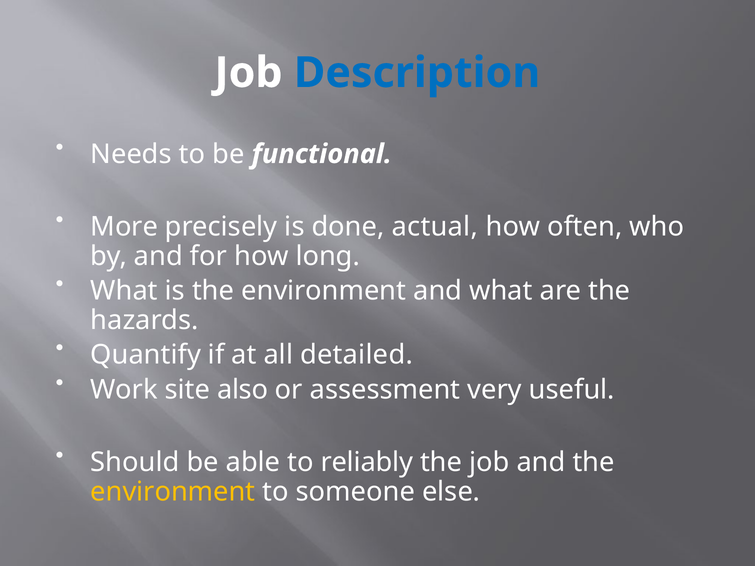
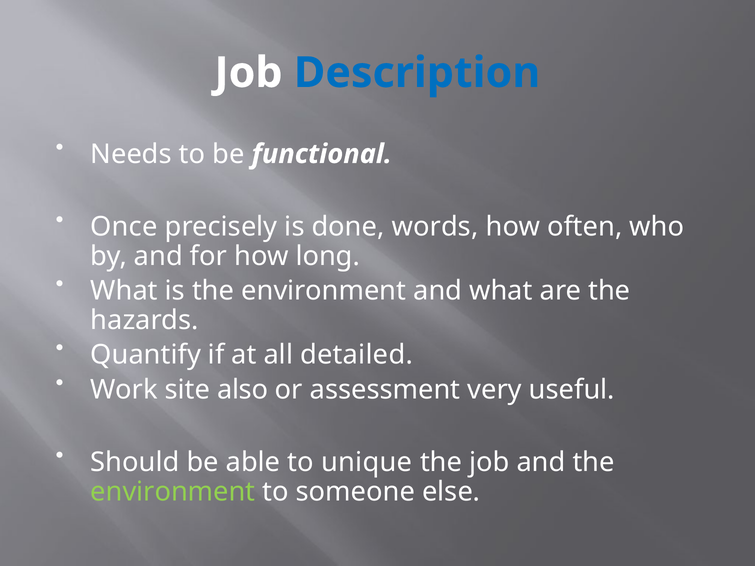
More: More -> Once
actual: actual -> words
reliably: reliably -> unique
environment at (173, 492) colour: yellow -> light green
